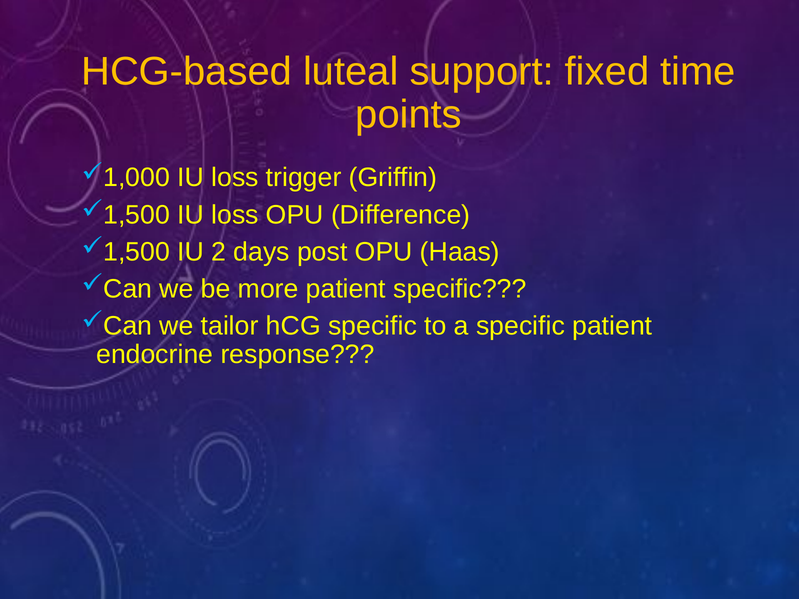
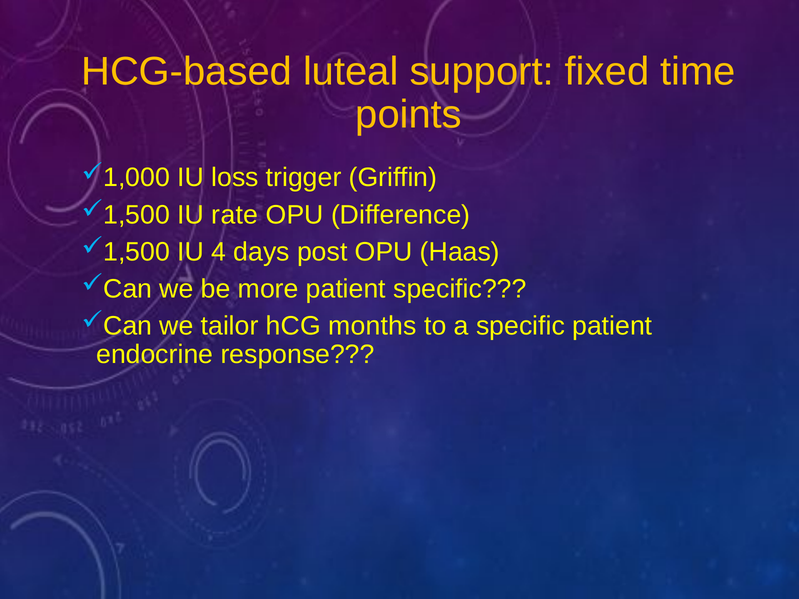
loss at (235, 215): loss -> rate
2: 2 -> 4
hCG specific: specific -> months
